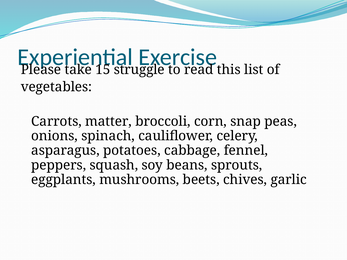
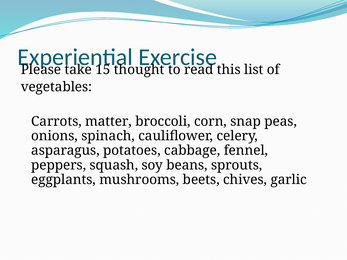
struggle: struggle -> thought
